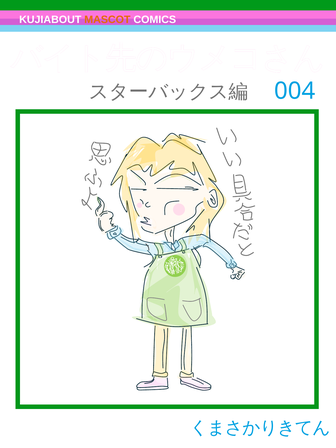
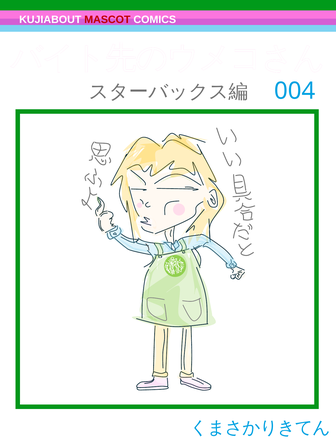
MASCOT colour: orange -> red
